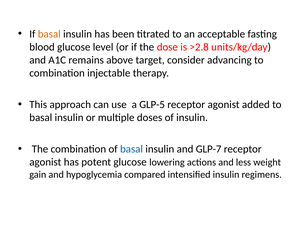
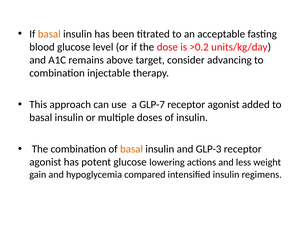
>2.8: >2.8 -> >0.2
GLP-5: GLP-5 -> GLP-7
basal at (132, 149) colour: blue -> orange
GLP-7: GLP-7 -> GLP-3
